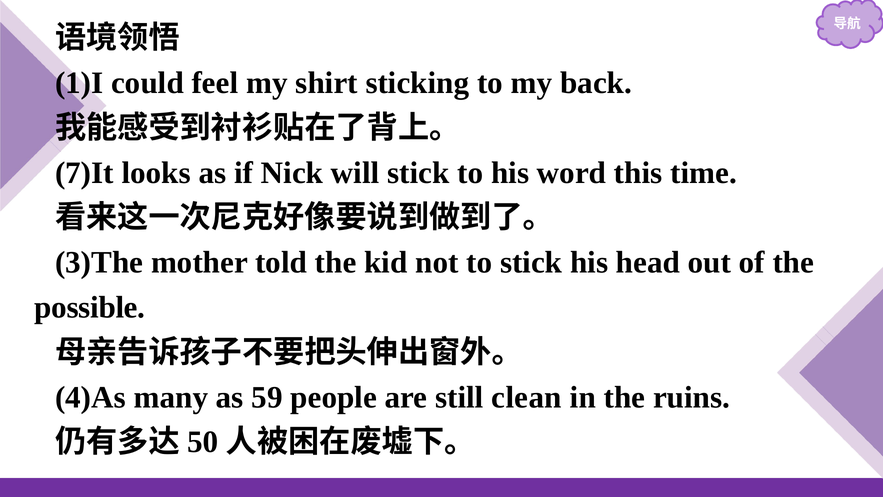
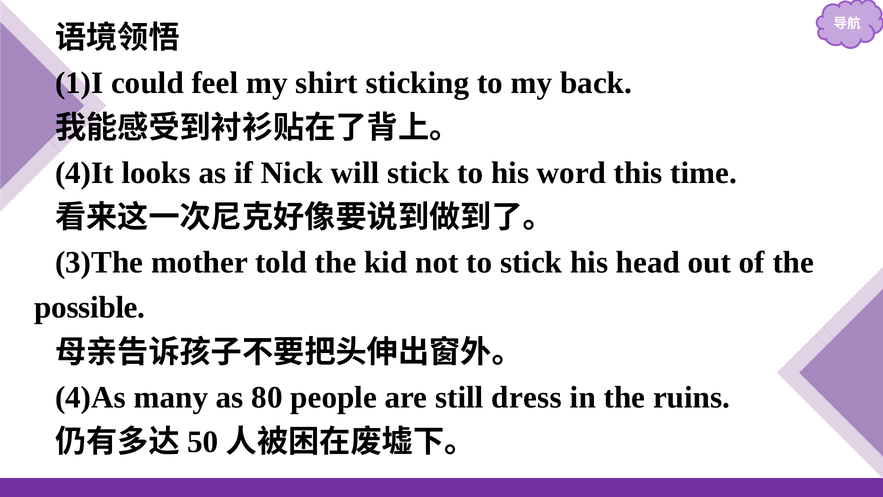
7)It: 7)It -> 4)It
59: 59 -> 80
clean: clean -> dress
